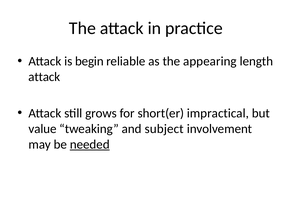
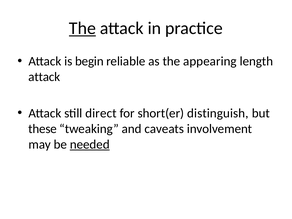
The at (82, 28) underline: none -> present
grows: grows -> direct
impractical: impractical -> distinguish
value: value -> these
subject: subject -> caveats
